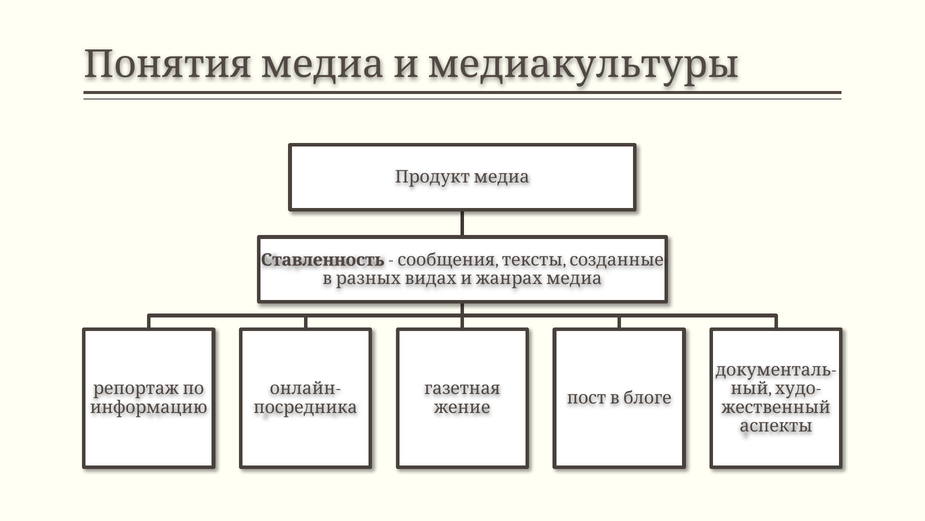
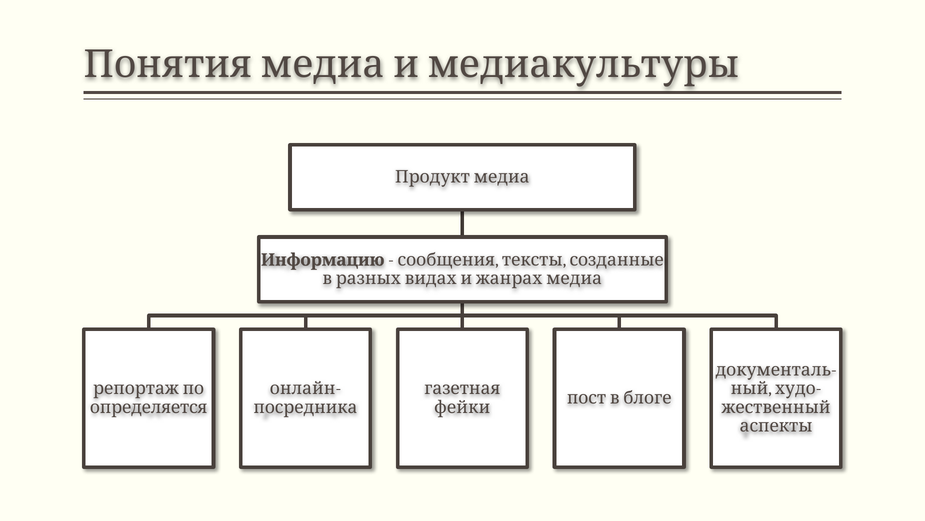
Ставленность: Ставленность -> Информацию
информацию: информацию -> определяется
жение: жение -> фейки
